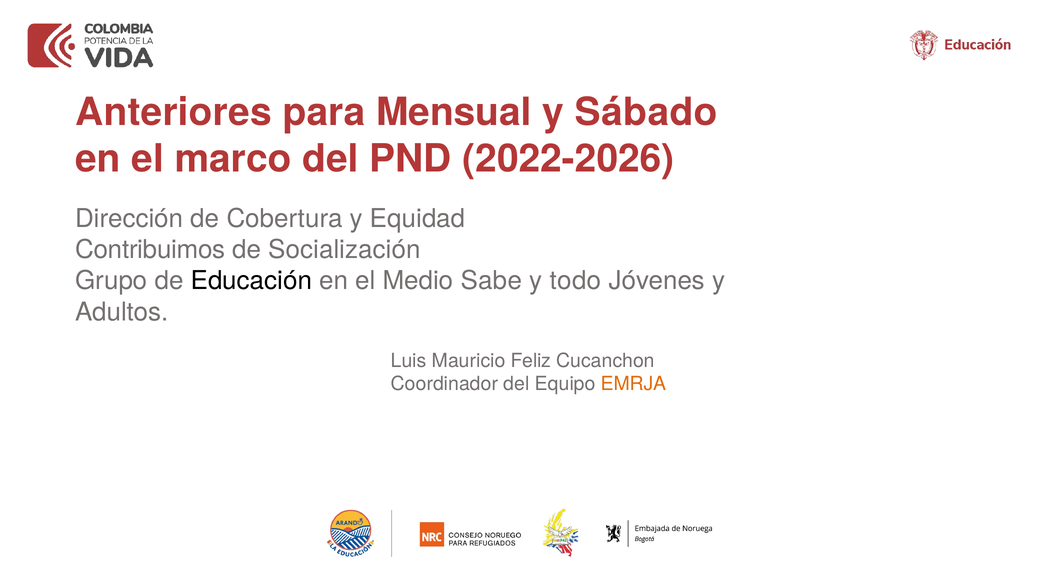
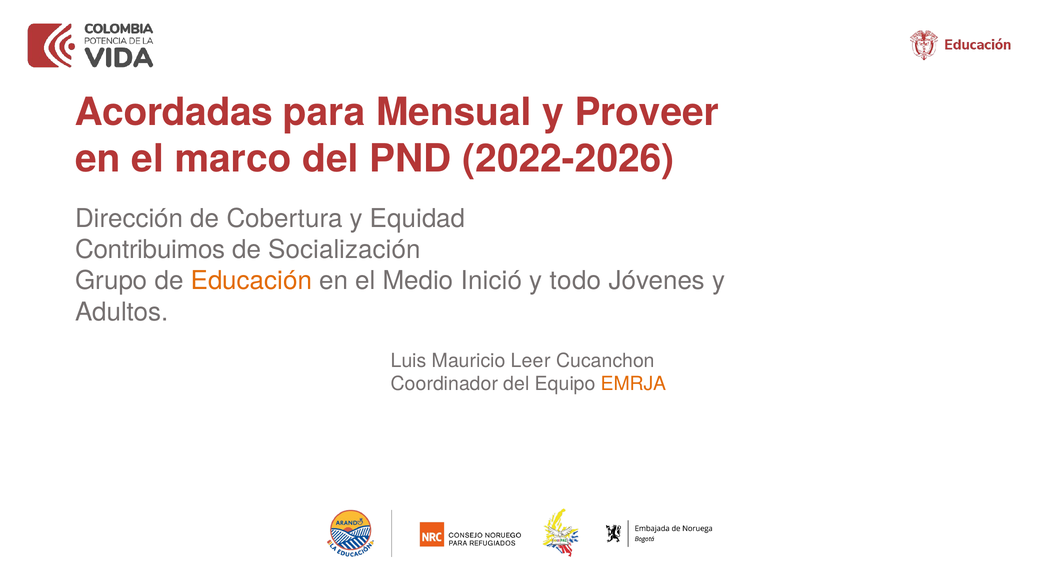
Anteriores: Anteriores -> Acordadas
Sábado: Sábado -> Proveer
Educación colour: black -> orange
Sabe: Sabe -> Inició
Feliz: Feliz -> Leer
